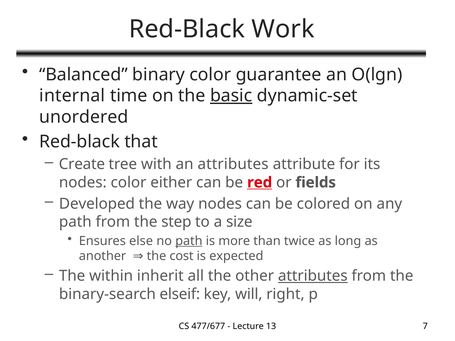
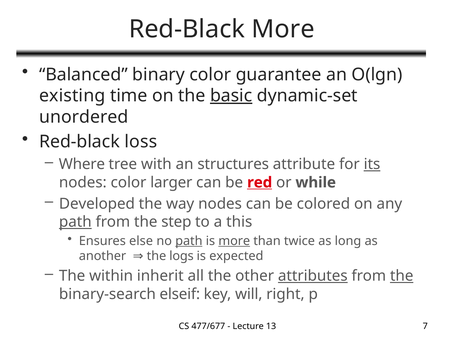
Red-Black Work: Work -> More
internal: internal -> existing
that: that -> loss
Create: Create -> Where
an attributes: attributes -> structures
its underline: none -> present
either: either -> larger
fields: fields -> while
path at (75, 222) underline: none -> present
size: size -> this
more at (234, 241) underline: none -> present
cost: cost -> logs
the at (402, 276) underline: none -> present
